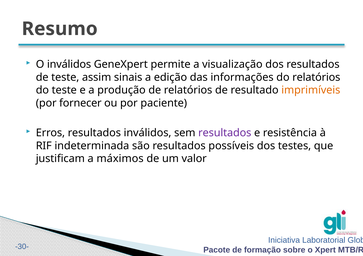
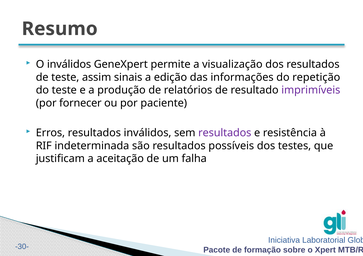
do relatórios: relatórios -> repetição
imprimíveis colour: orange -> purple
máximos: máximos -> aceitação
valor: valor -> falha
